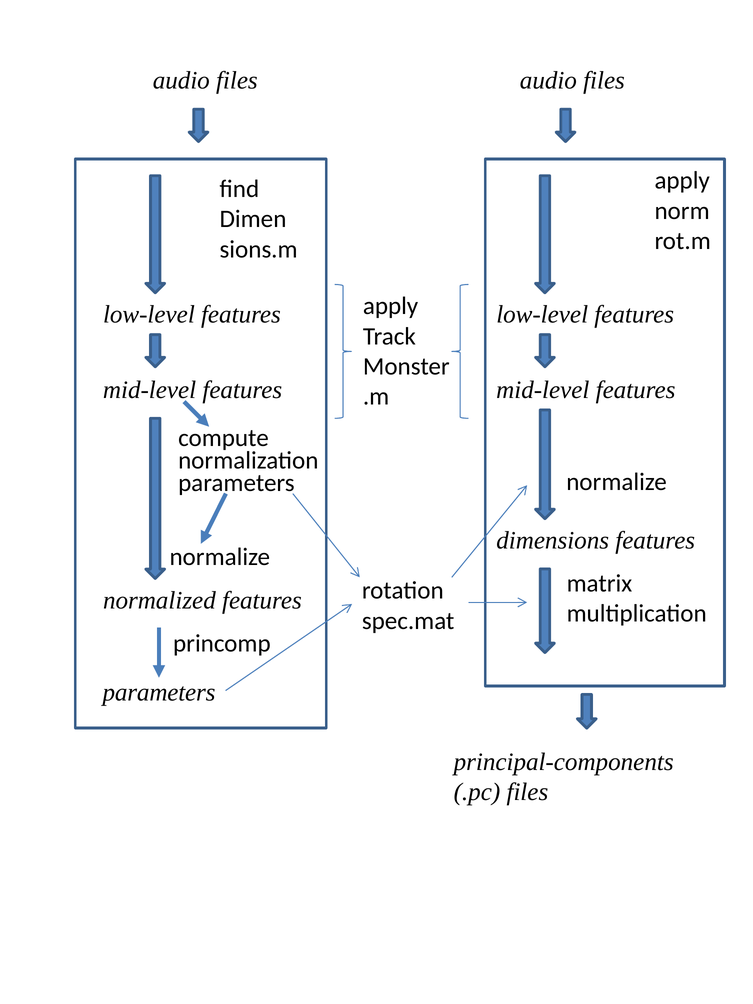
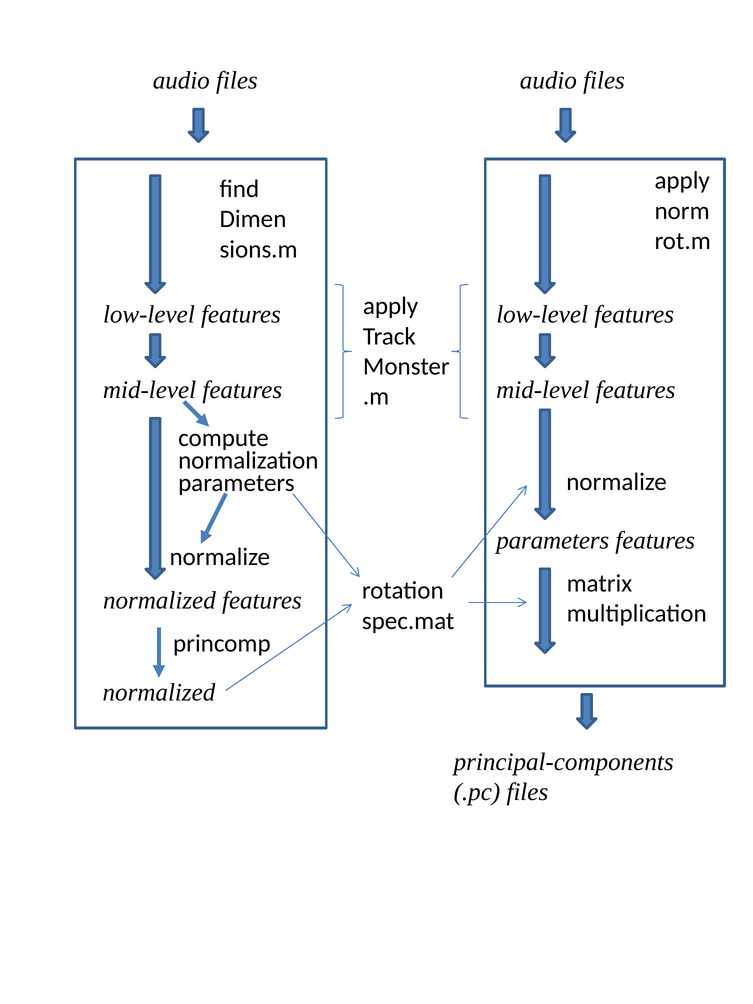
dimensions at (553, 540): dimensions -> parameters
parameters at (159, 692): parameters -> normalized
